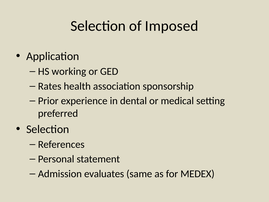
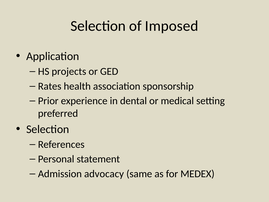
working: working -> projects
evaluates: evaluates -> advocacy
